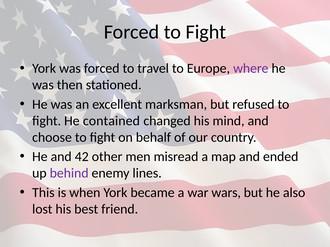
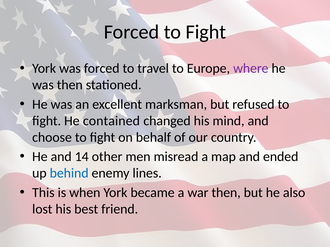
42: 42 -> 14
behind colour: purple -> blue
war wars: wars -> then
